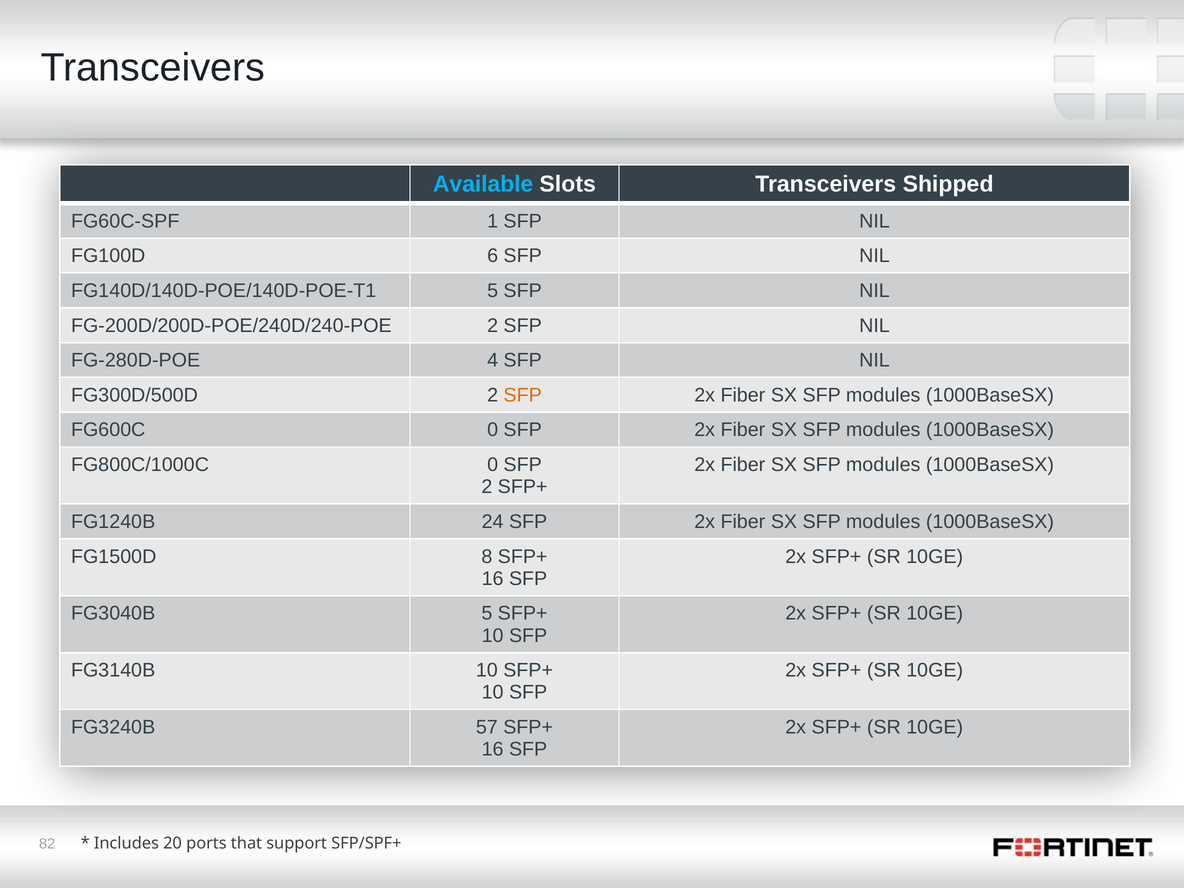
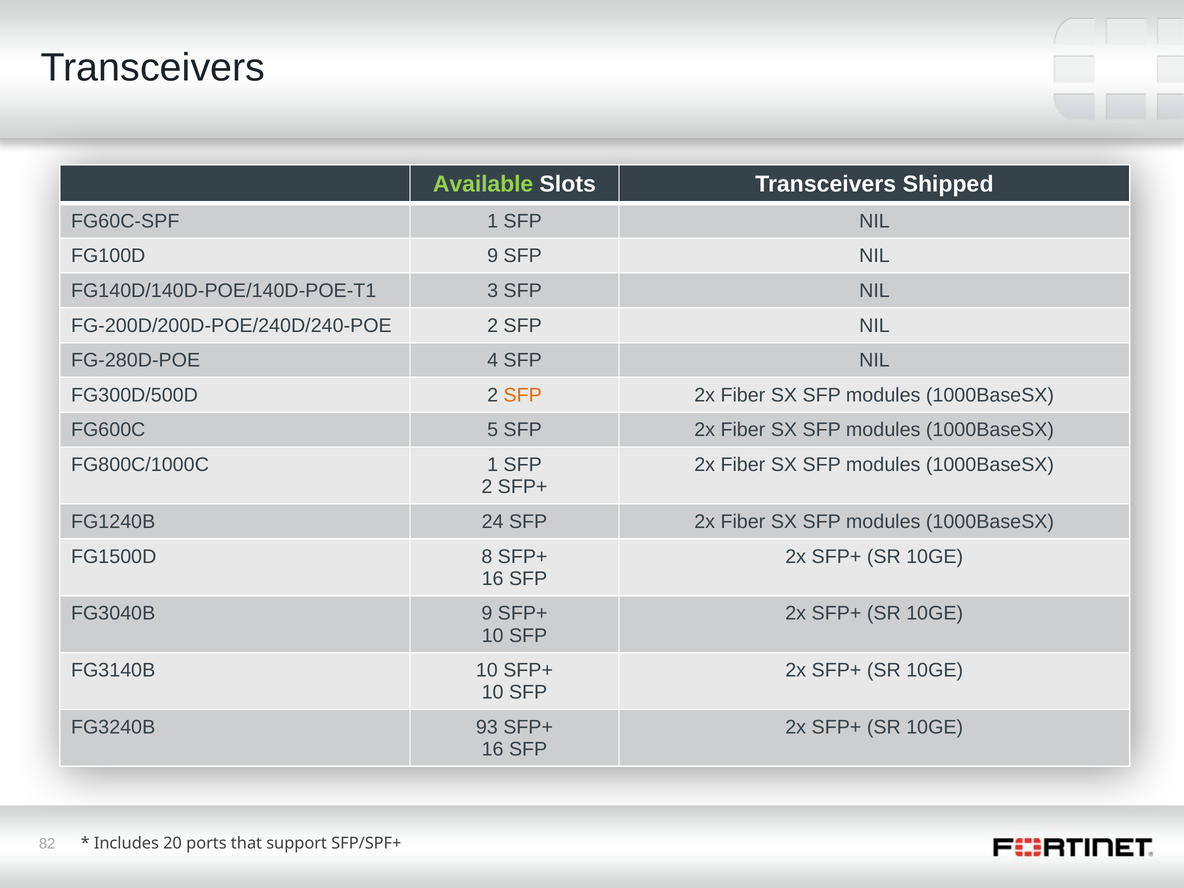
Available colour: light blue -> light green
FG100D 6: 6 -> 9
FG140D/140D-POE/140D-POE-T1 5: 5 -> 3
FG600C 0: 0 -> 5
FG800C/1000C 0: 0 -> 1
FG3040B 5: 5 -> 9
57: 57 -> 93
